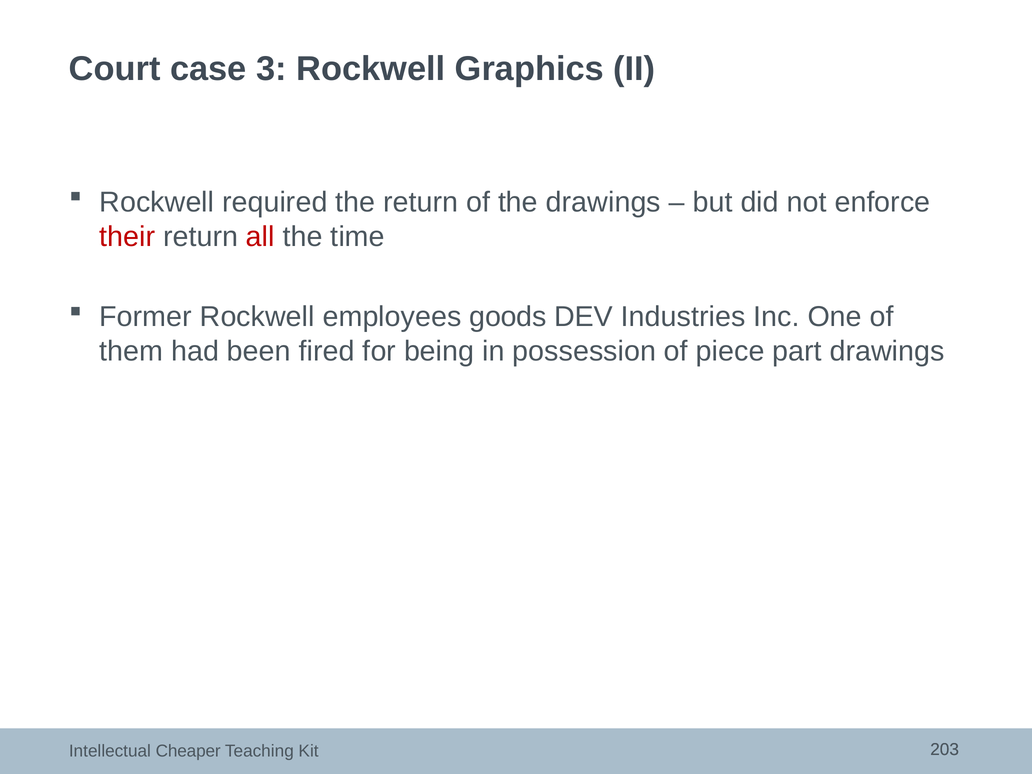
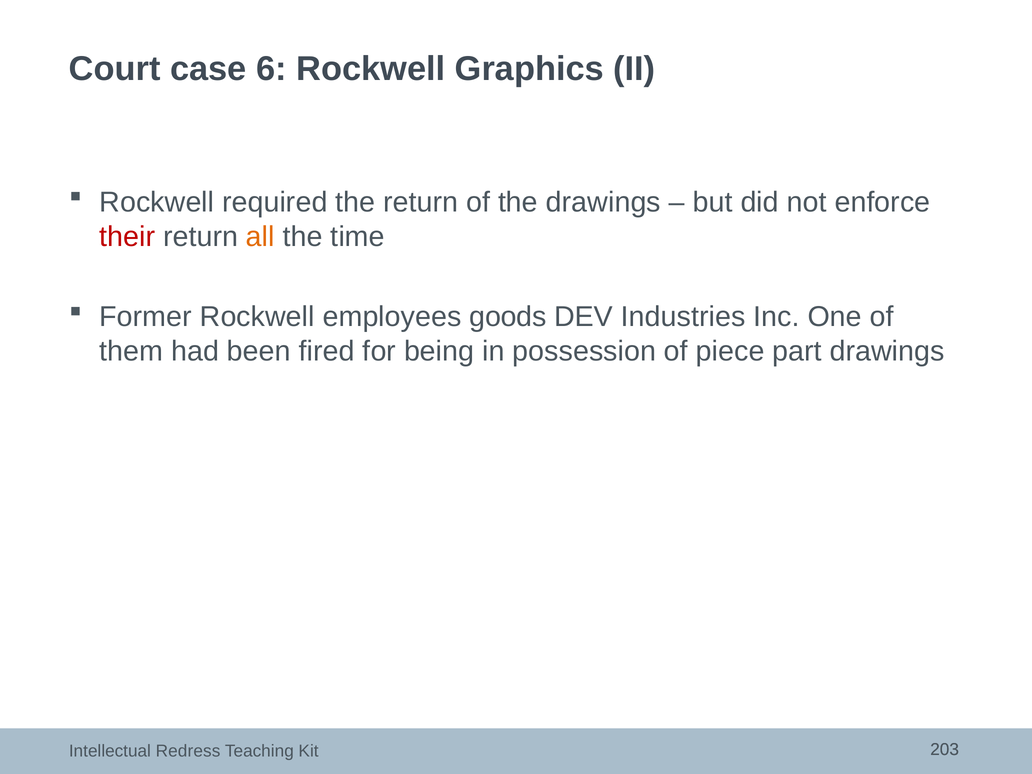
3: 3 -> 6
all colour: red -> orange
Cheaper: Cheaper -> Redress
